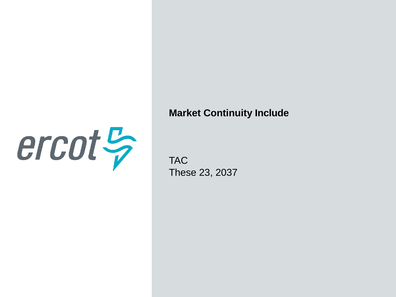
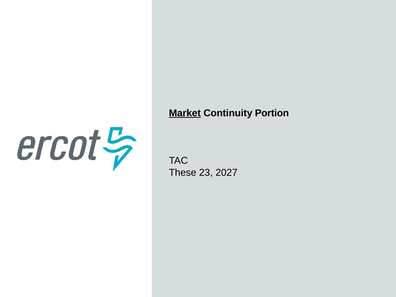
Market underline: none -> present
Include: Include -> Portion
2037: 2037 -> 2027
